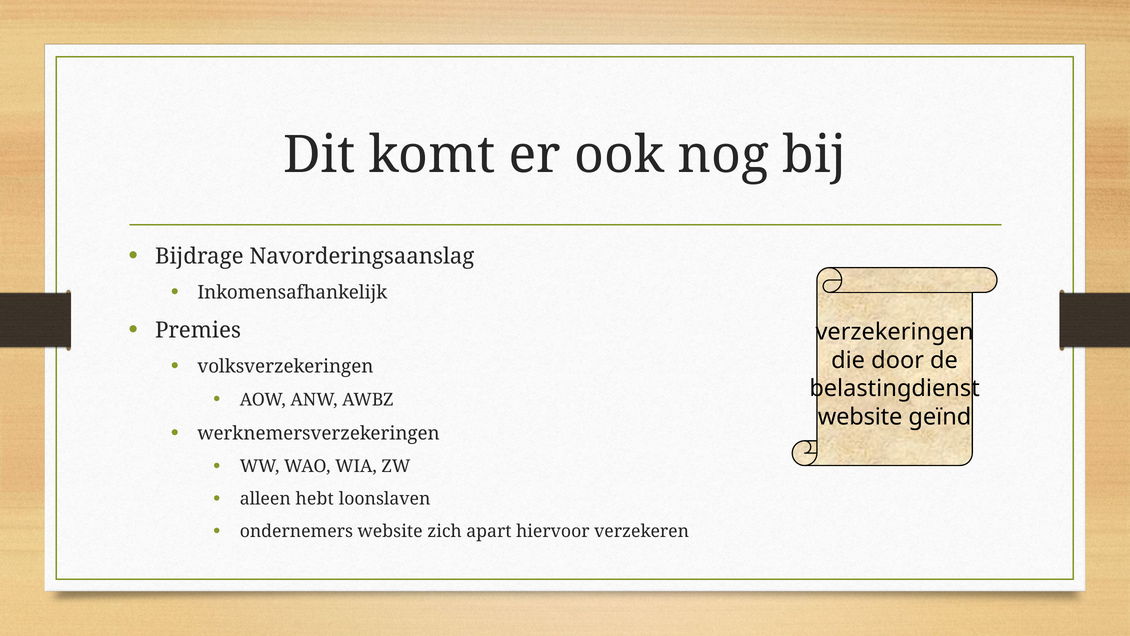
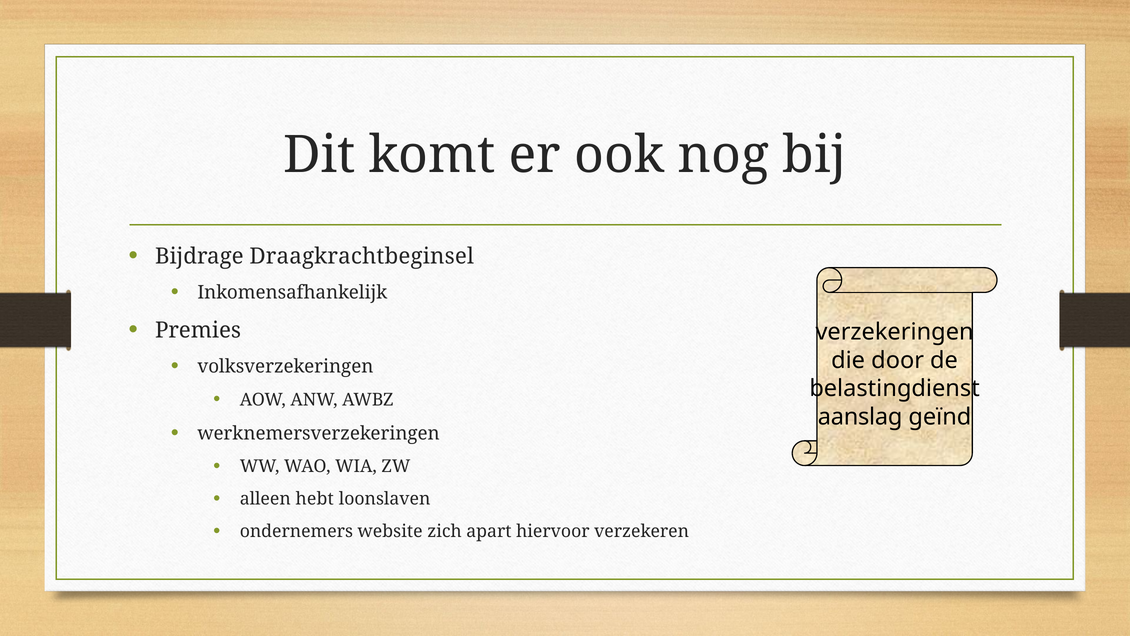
Navorderingsaanslag: Navorderingsaanslag -> Draagkrachtbeginsel
website at (860, 417): website -> aanslag
